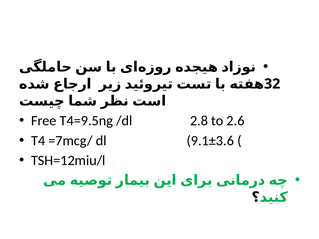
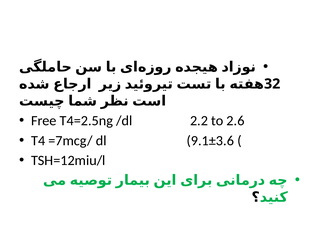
T4=9.5ng: T4=9.5ng -> T4=2.5ng
2.8: 2.8 -> 2.2
